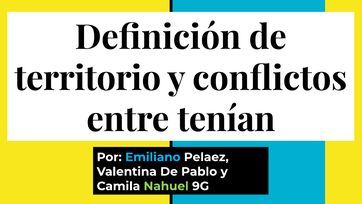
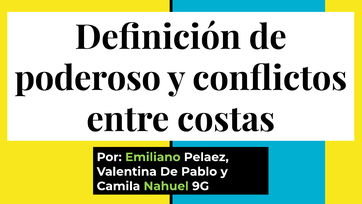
territorio: territorio -> poderoso
tenían: tenían -> costas
Emiliano colour: light blue -> light green
